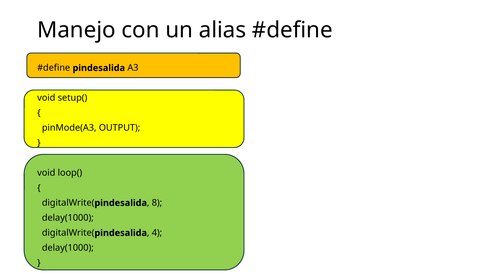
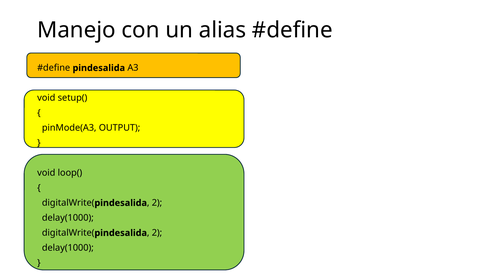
8 at (157, 203): 8 -> 2
4 at (157, 233): 4 -> 2
